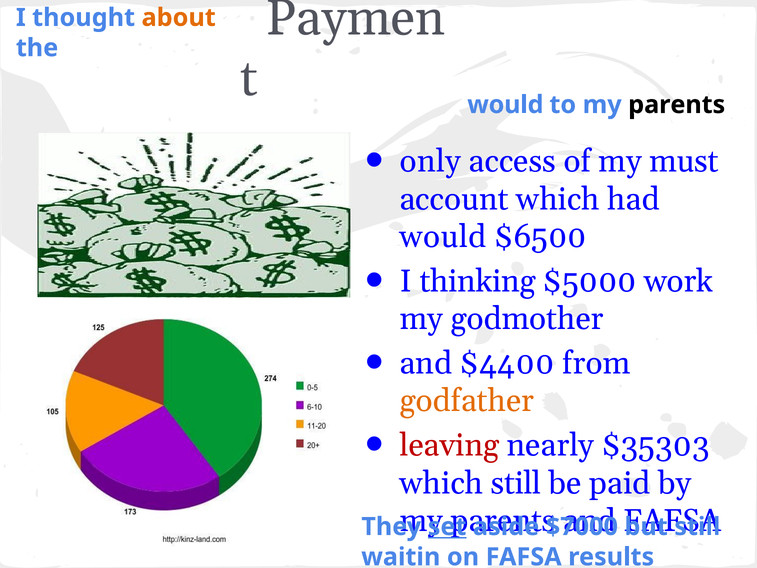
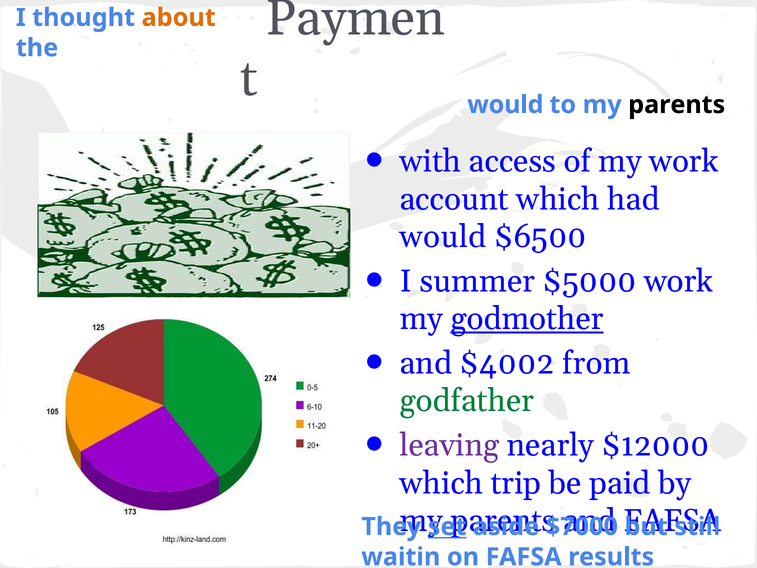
only: only -> with
my must: must -> work
thinking: thinking -> summer
godmother underline: none -> present
$4400: $4400 -> $4002
godfather colour: orange -> green
leaving colour: red -> purple
$35303: $35303 -> $12000
which still: still -> trip
